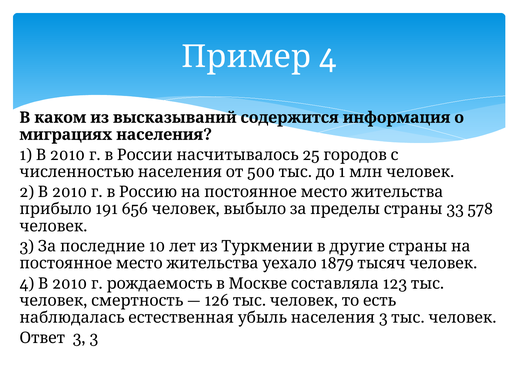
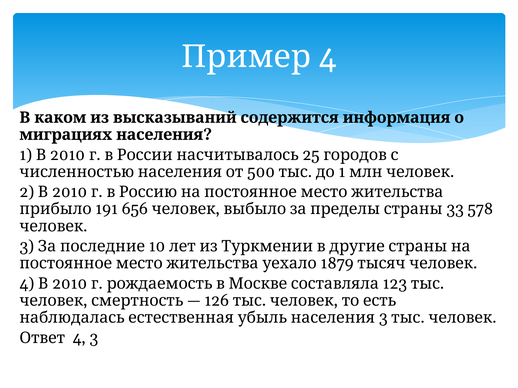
3 at (79, 338): 3 -> 4
